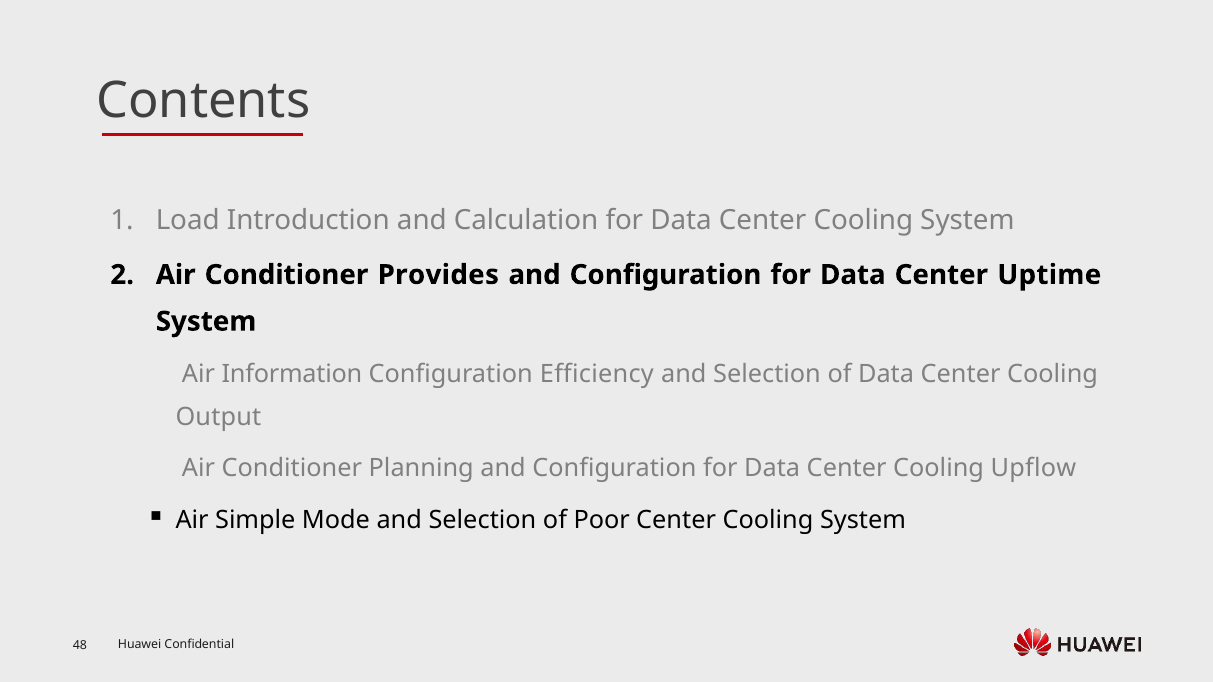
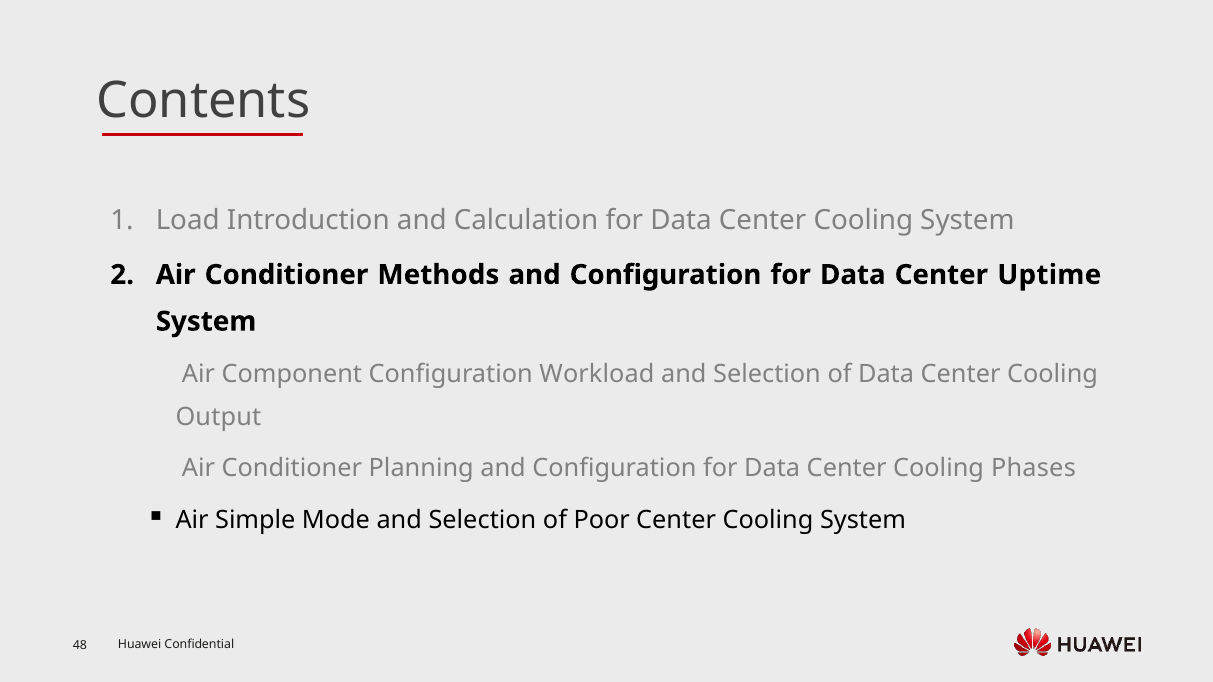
Provides: Provides -> Methods
Information: Information -> Component
Efficiency: Efficiency -> Workload
Upflow: Upflow -> Phases
